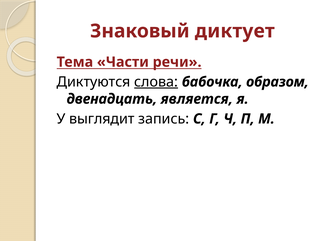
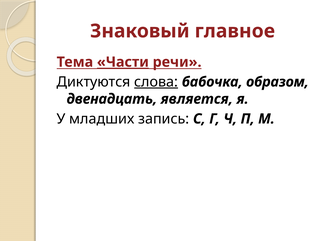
диктует: диктует -> главное
Части underline: none -> present
выглядит: выглядит -> младших
